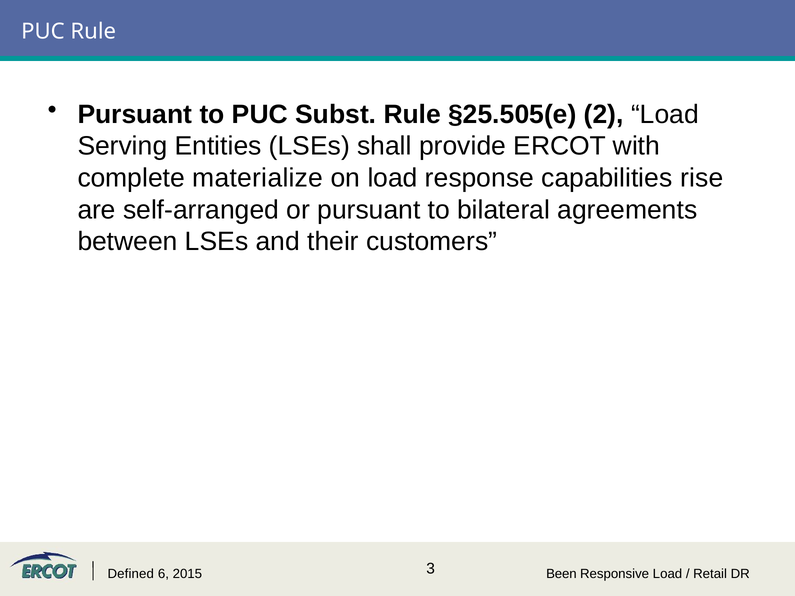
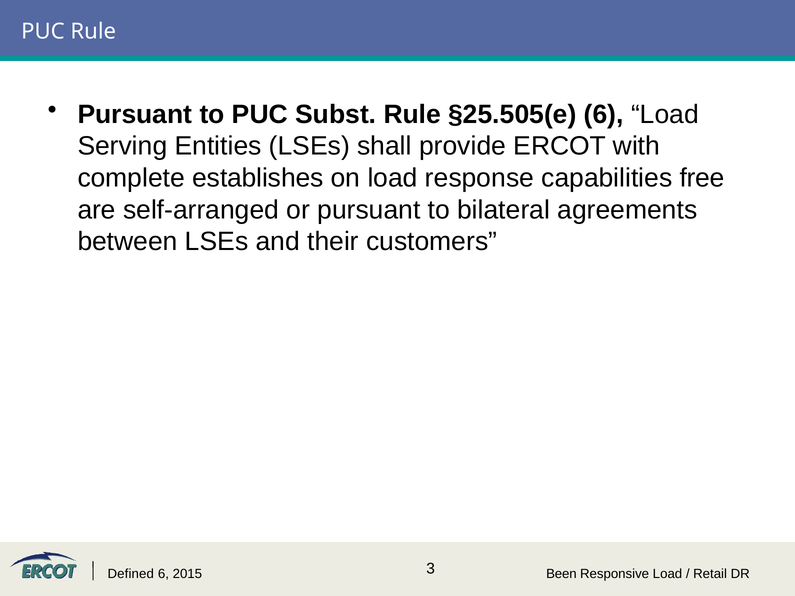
§25.505(e 2: 2 -> 6
materialize: materialize -> establishes
rise: rise -> free
